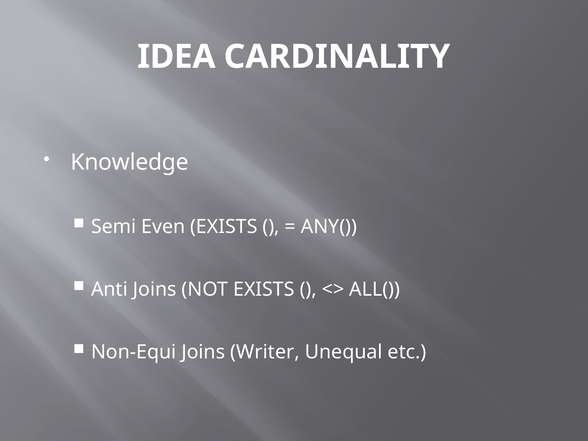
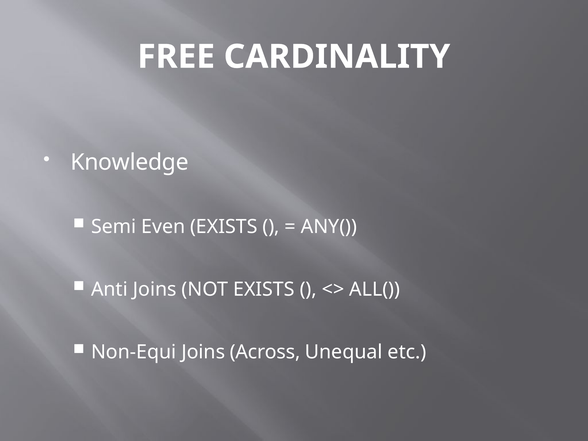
IDEA: IDEA -> FREE
Writer: Writer -> Across
